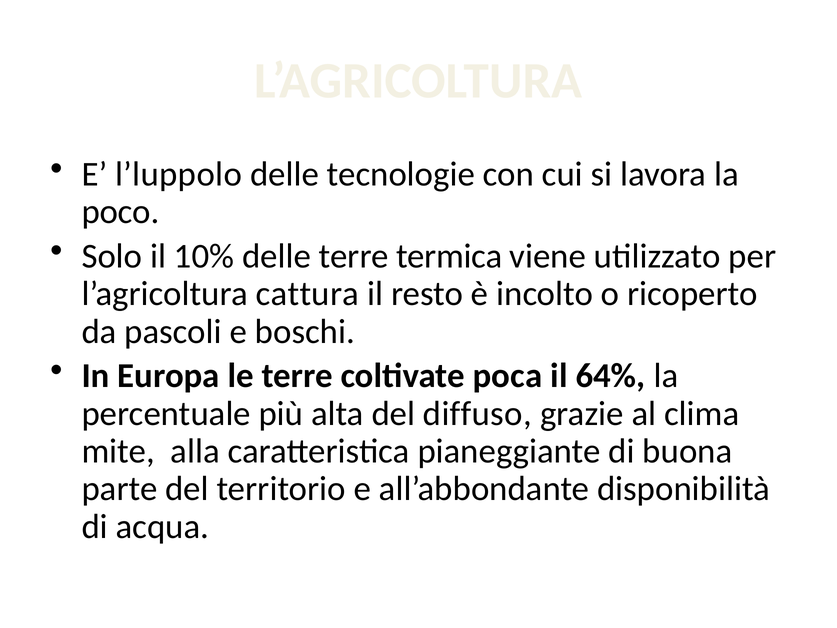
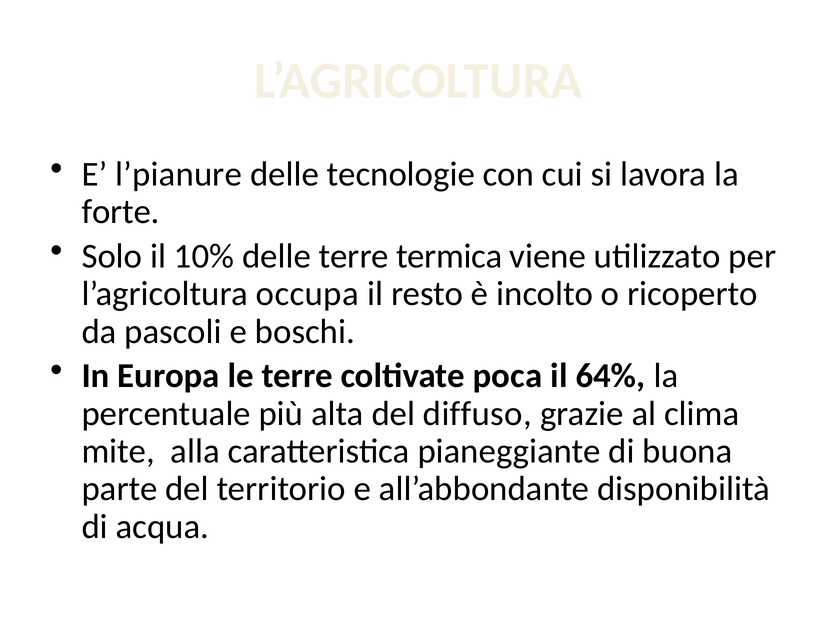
l’luppolo: l’luppolo -> l’pianure
poco: poco -> forte
cattura: cattura -> occupa
